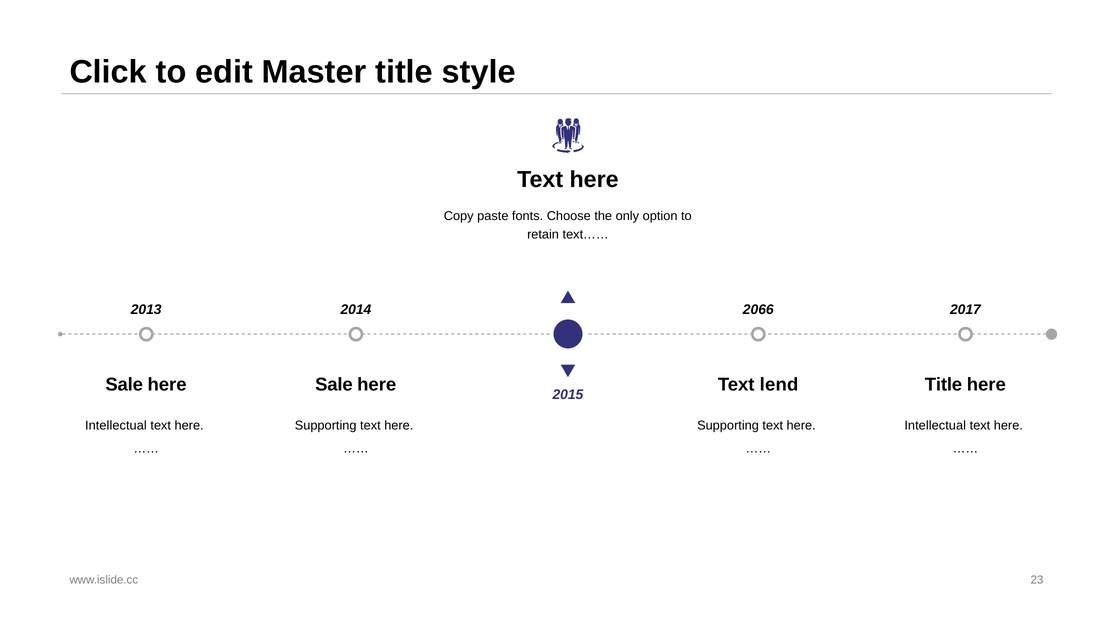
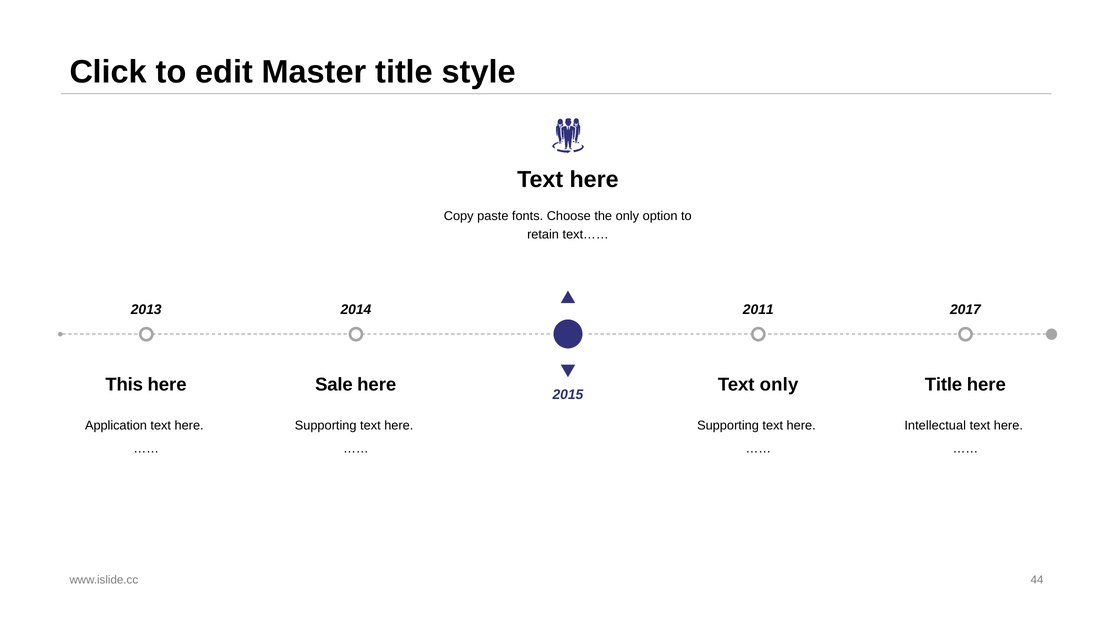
2066: 2066 -> 2011
Sale at (124, 384): Sale -> This
Text lend: lend -> only
Intellectual at (116, 426): Intellectual -> Application
23: 23 -> 44
